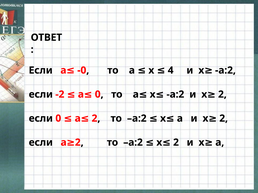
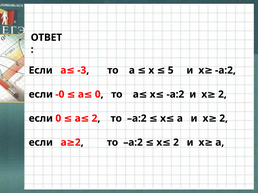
4: 4 -> 5
-0: -0 -> -3
-2: -2 -> -0
